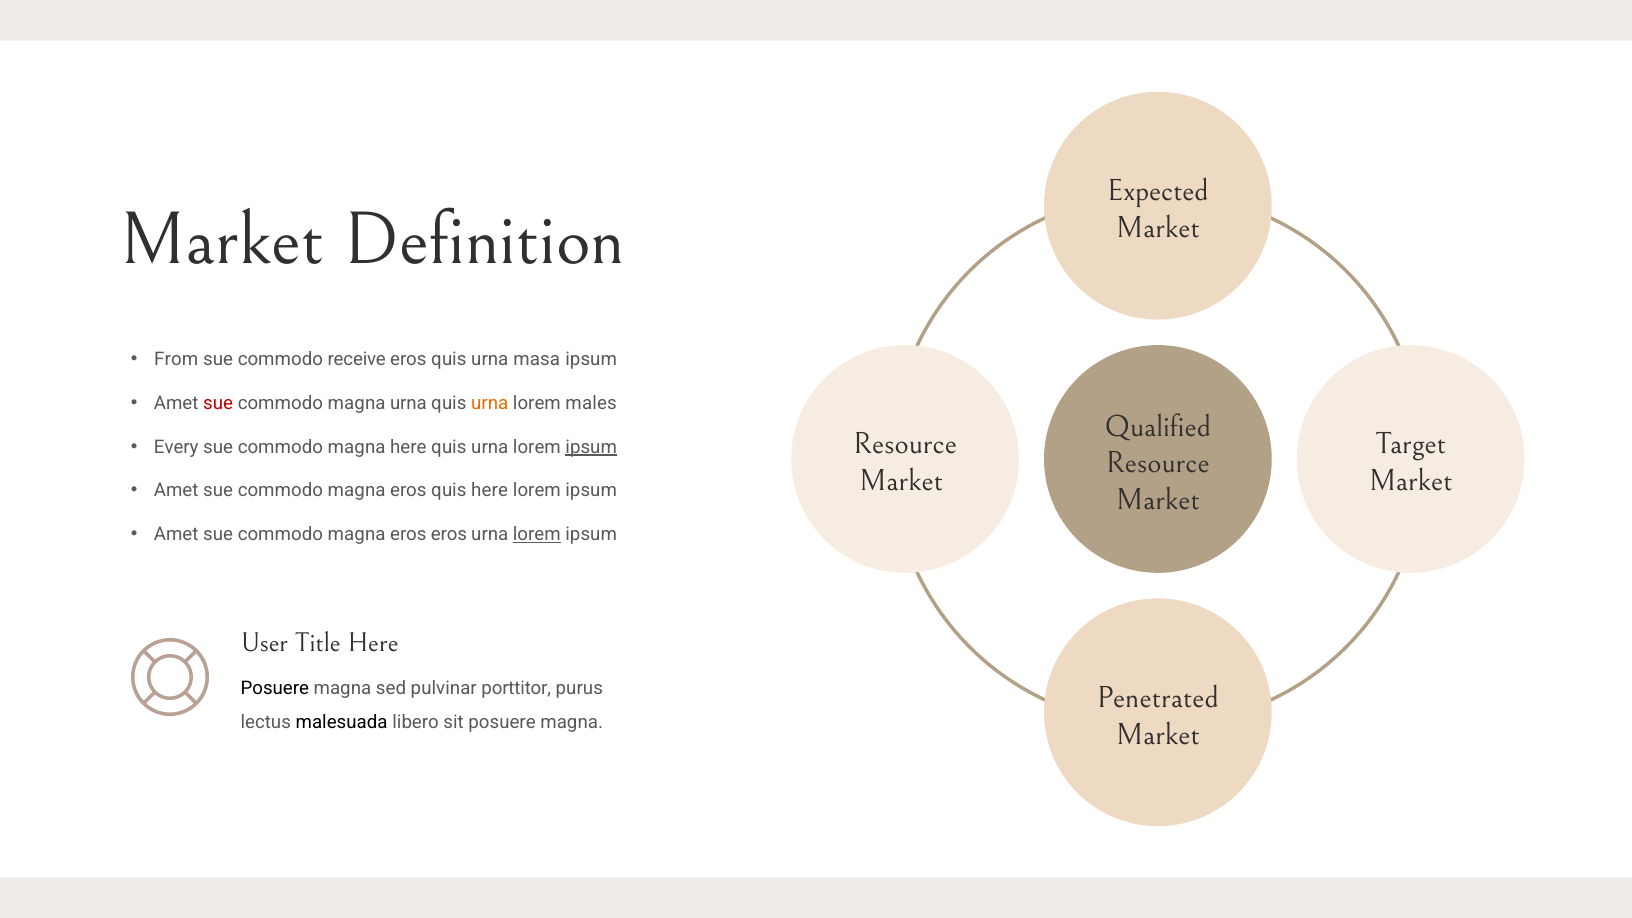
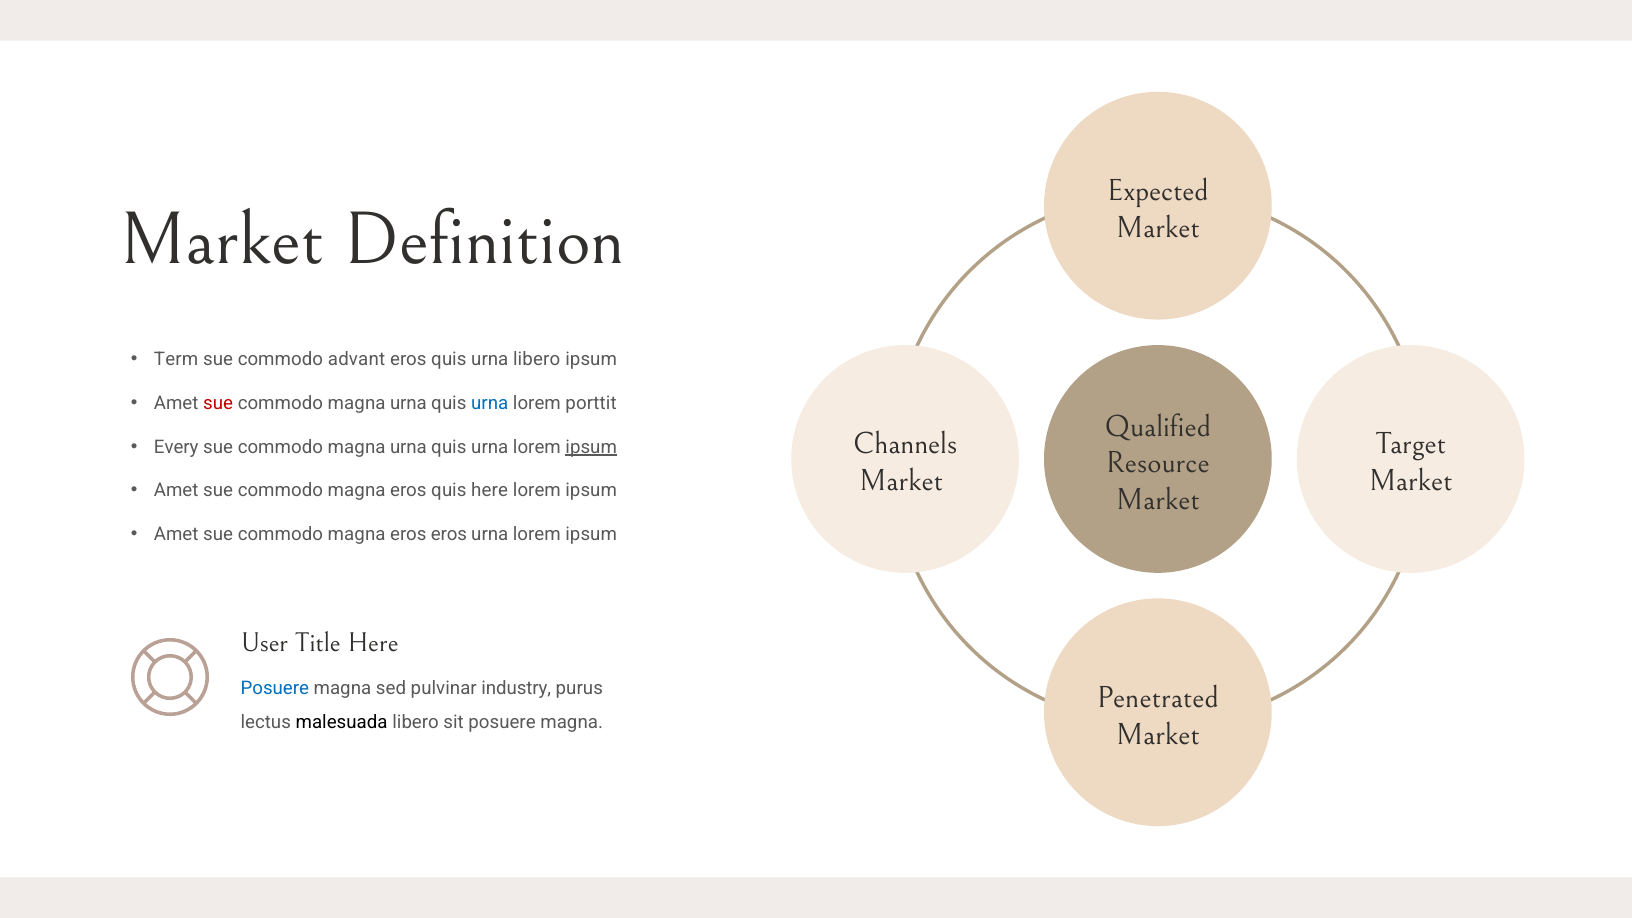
From: From -> Term
receive: receive -> advant
urna masa: masa -> libero
urna at (490, 403) colour: orange -> blue
males: males -> porttit
Resource at (905, 444): Resource -> Channels
here at (408, 447): here -> urna
lorem at (537, 535) underline: present -> none
Posuere at (275, 689) colour: black -> blue
porttitor: porttitor -> industry
